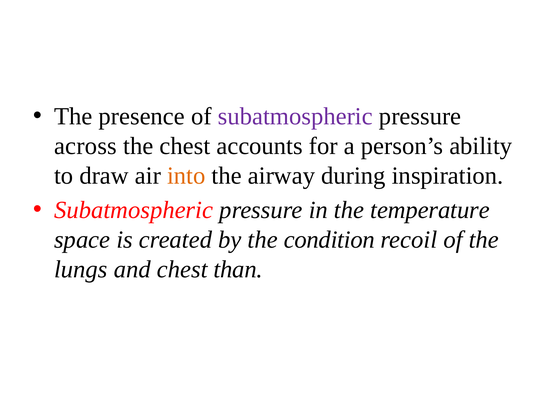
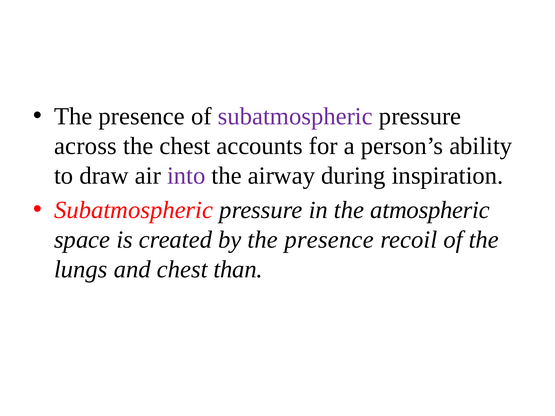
into colour: orange -> purple
temperature: temperature -> atmospheric
by the condition: condition -> presence
